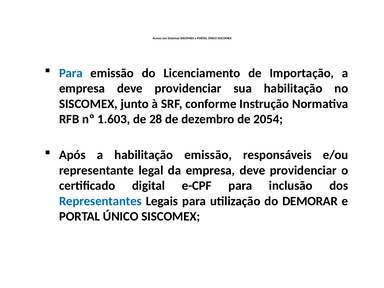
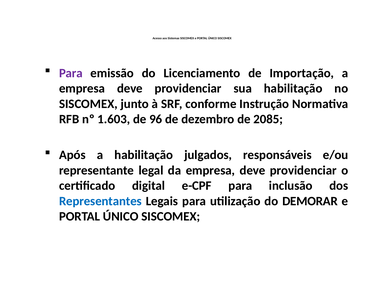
Para at (71, 73) colour: blue -> purple
28: 28 -> 96
2054: 2054 -> 2085
habilitação emissão: emissão -> julgados
